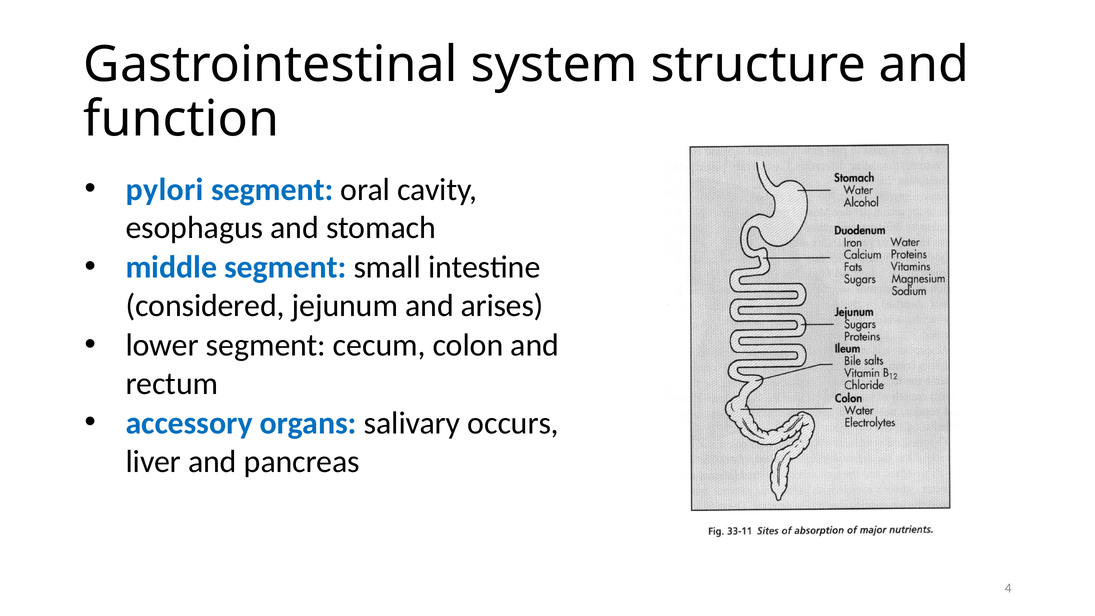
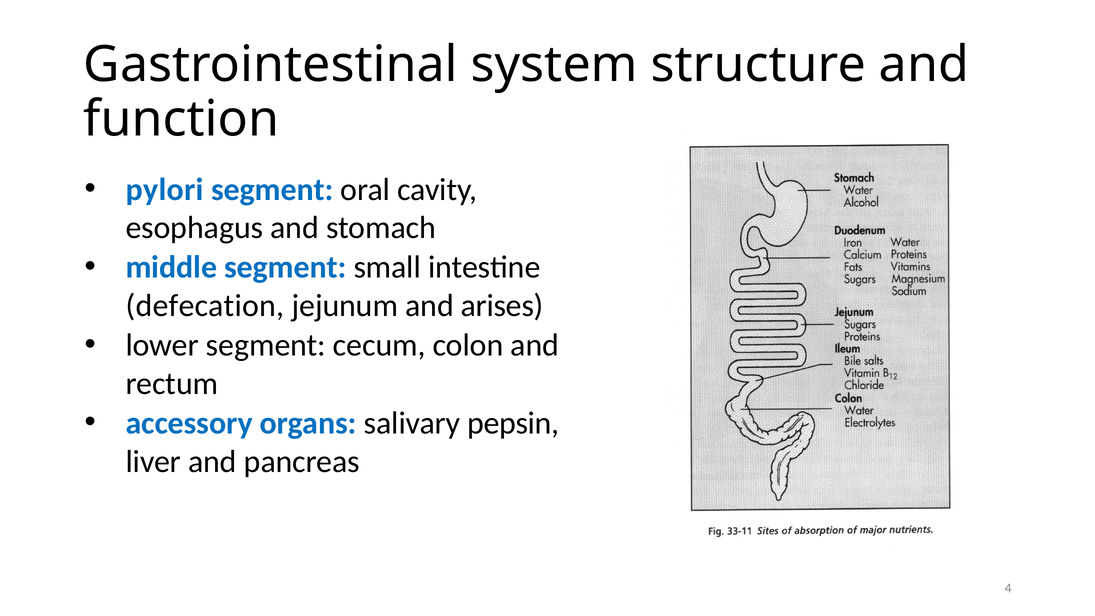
considered: considered -> defecation
occurs: occurs -> pepsin
